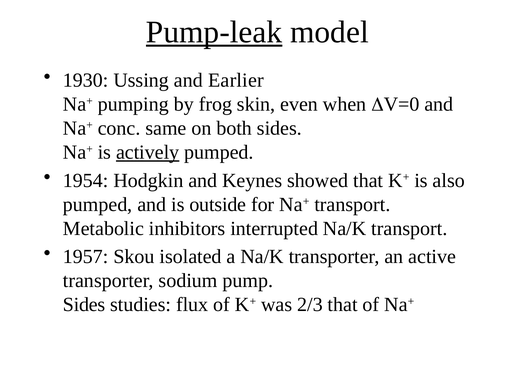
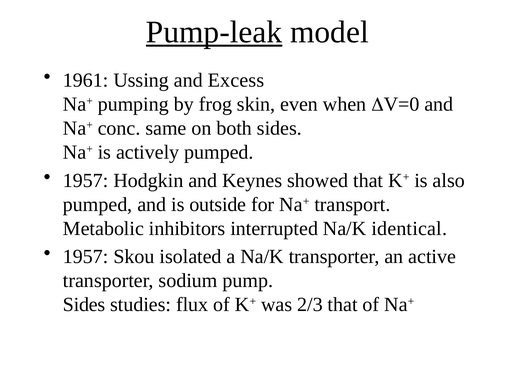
1930: 1930 -> 1961
Earlier: Earlier -> Excess
actively underline: present -> none
1954 at (86, 181): 1954 -> 1957
Na/K transport: transport -> identical
